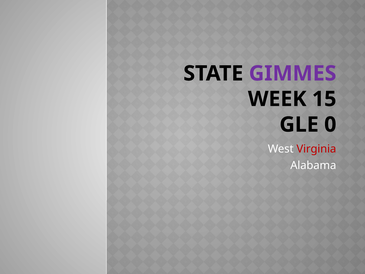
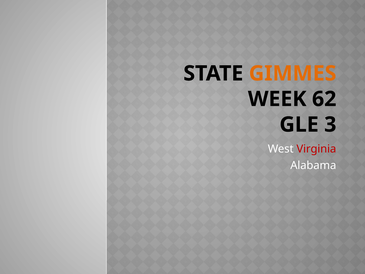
GIMMES colour: purple -> orange
15: 15 -> 62
0: 0 -> 3
